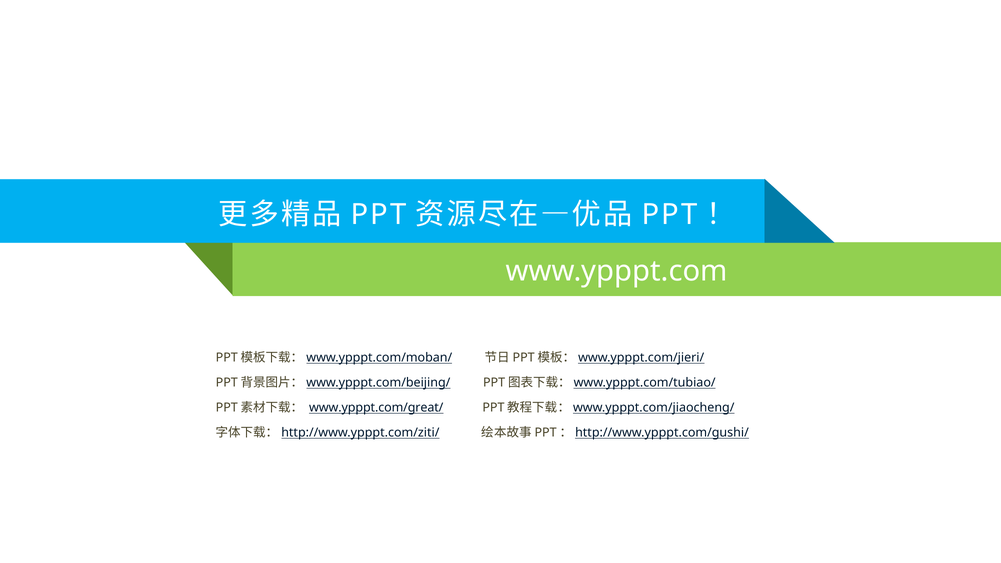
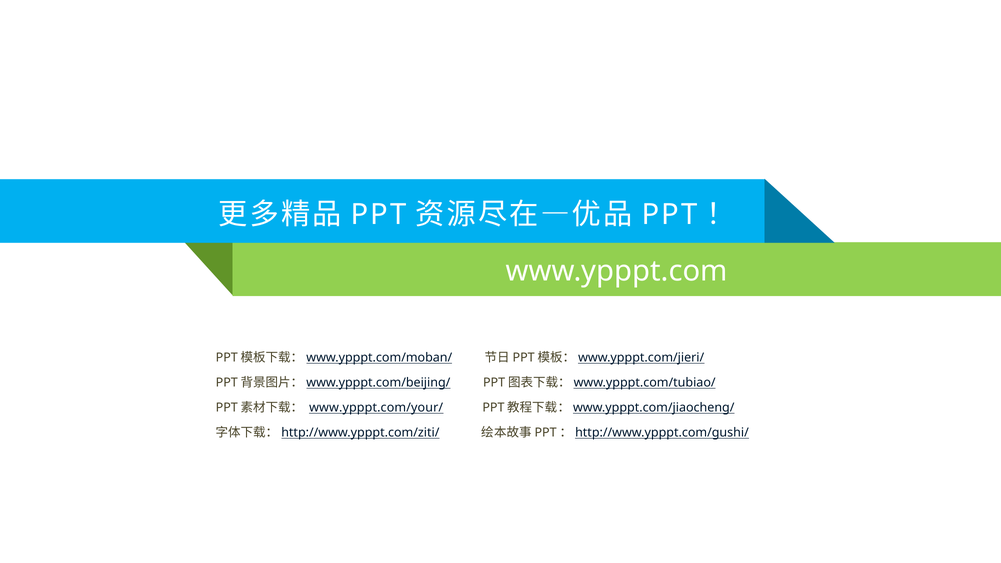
www.ypppt.com/great/: www.ypppt.com/great/ -> www.ypppt.com/your/
